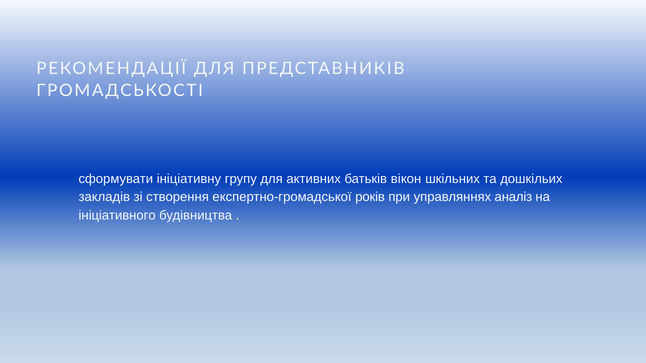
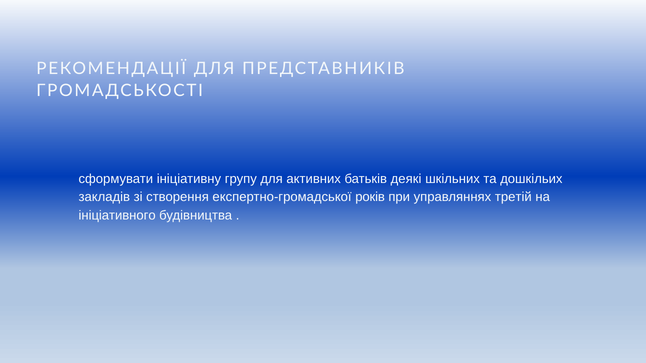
вікон: вікон -> деякі
аналіз: аналіз -> третій
